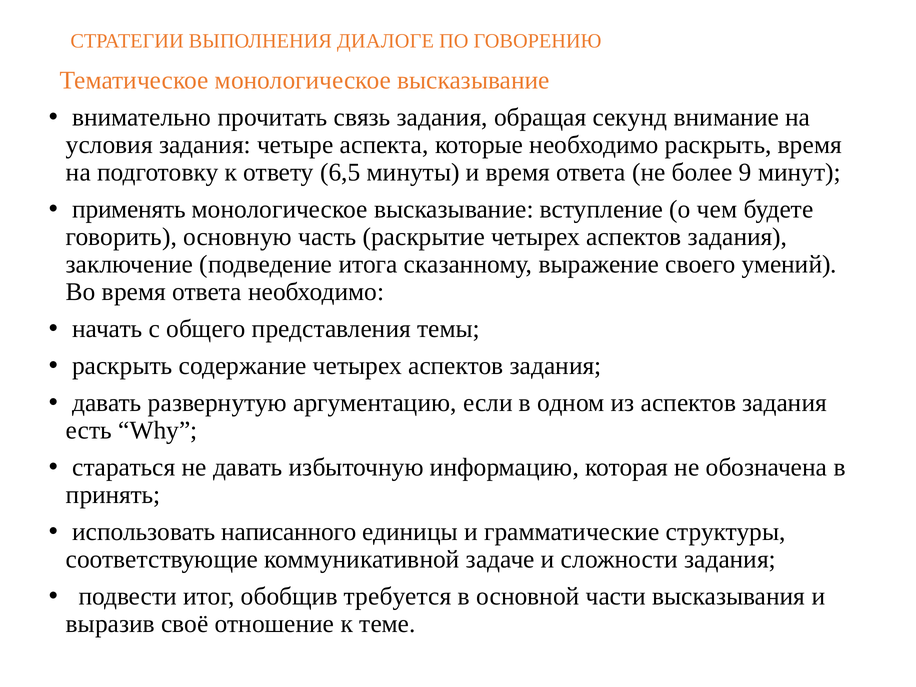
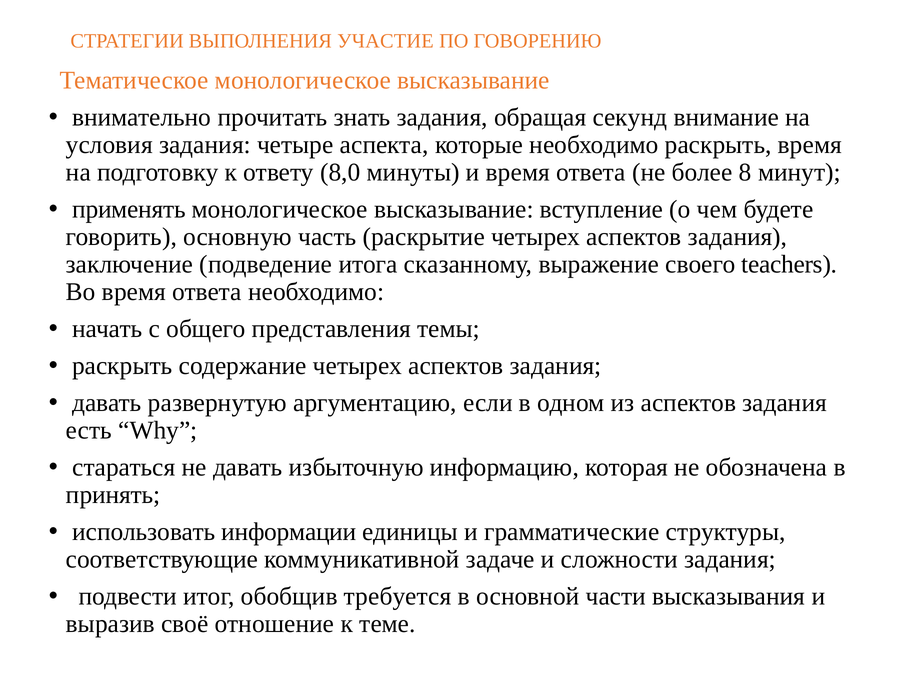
ДИАЛОГЕ: ДИАЛОГЕ -> УЧАСТИЕ
связь: связь -> знать
6,5: 6,5 -> 8,0
9: 9 -> 8
умений: умений -> teachers
написанного: написанного -> информации
